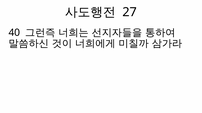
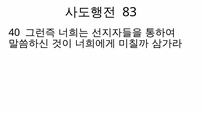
27: 27 -> 83
